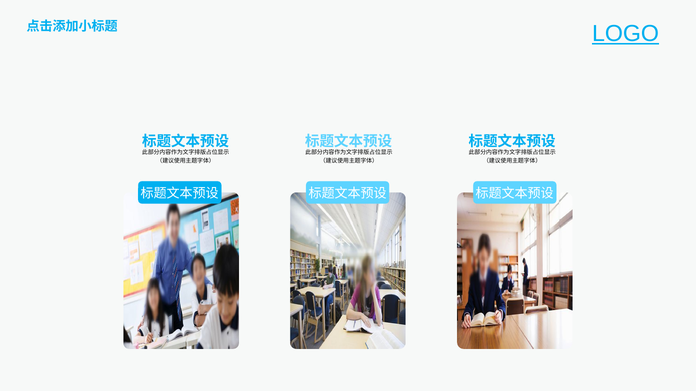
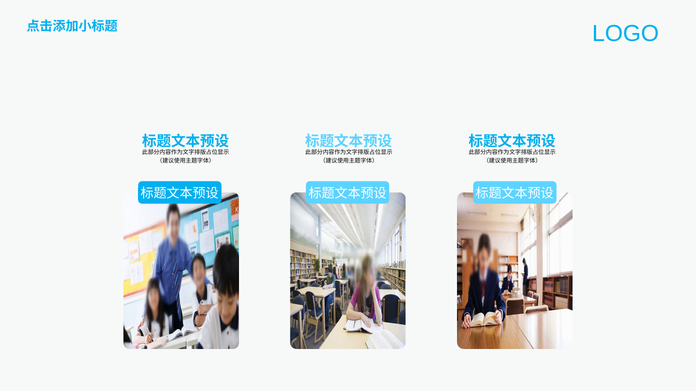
LOGO underline: present -> none
